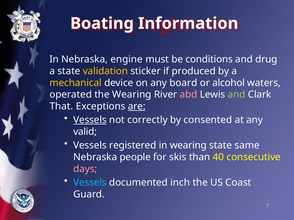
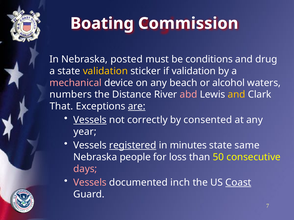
Information: Information -> Commission
engine: engine -> posted
if produced: produced -> validation
mechanical colour: yellow -> pink
board: board -> beach
operated: operated -> numbers
the Wearing: Wearing -> Distance
and at (237, 95) colour: light green -> yellow
valid: valid -> year
registered underline: none -> present
in wearing: wearing -> minutes
skis: skis -> loss
40: 40 -> 50
Vessels at (90, 183) colour: light blue -> pink
Coast underline: none -> present
